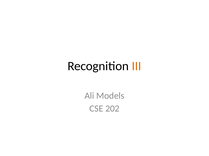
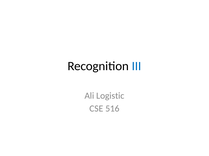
III colour: orange -> blue
Models: Models -> Logistic
202: 202 -> 516
